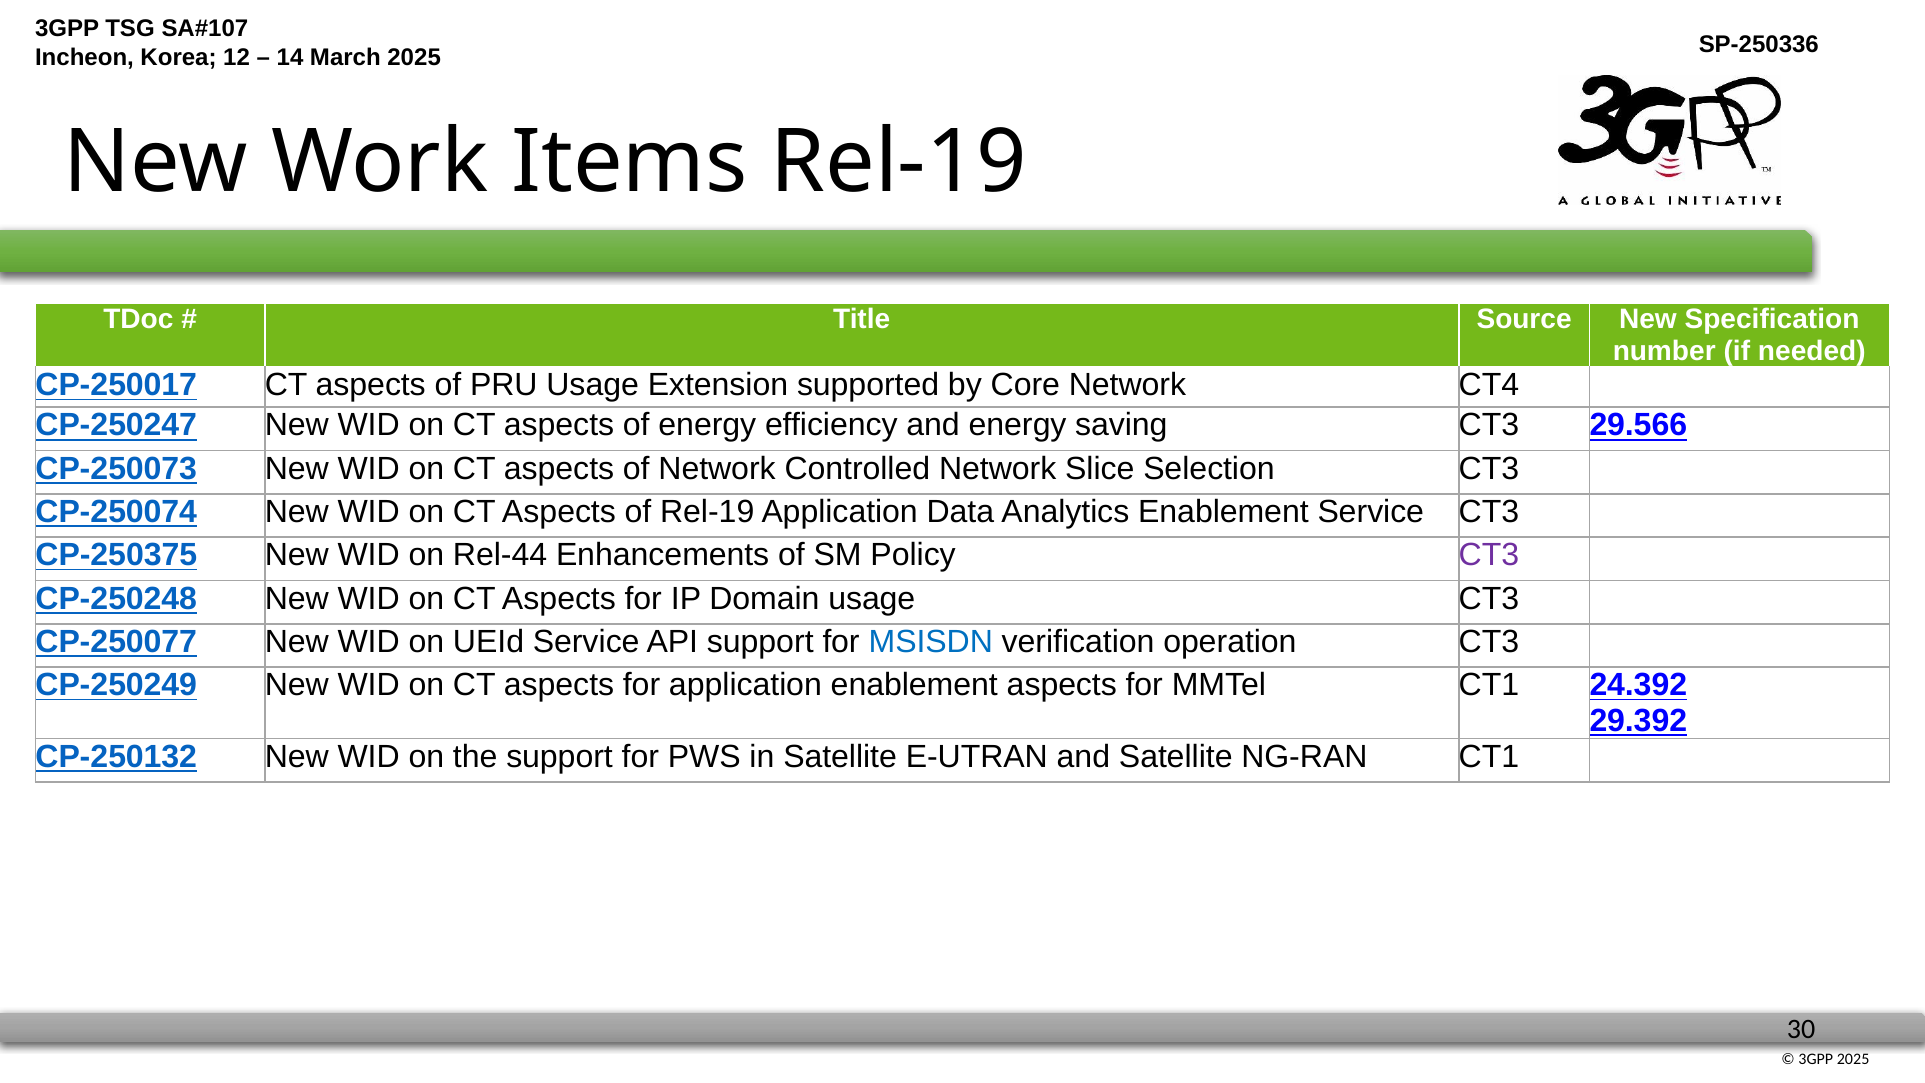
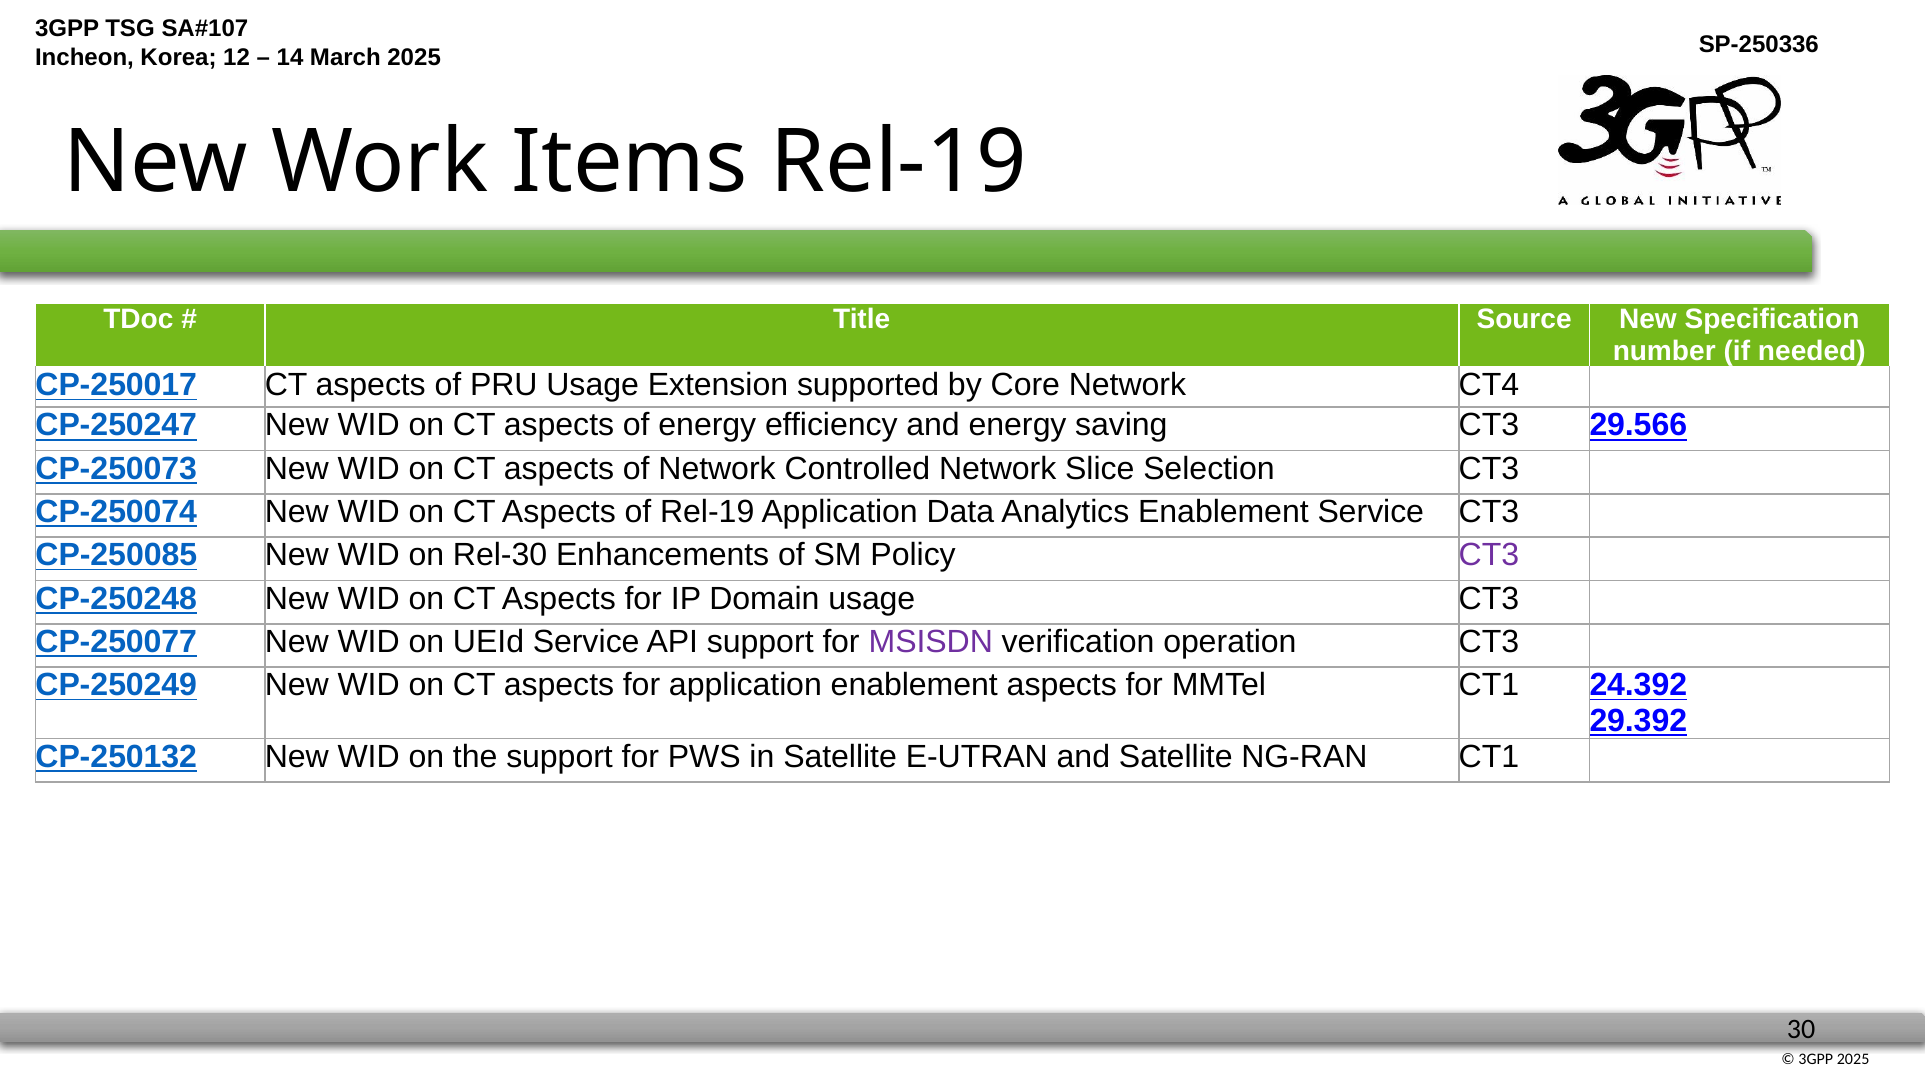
CP-250375: CP-250375 -> CP-250085
Rel-44: Rel-44 -> Rel-30
MSISDN colour: blue -> purple
